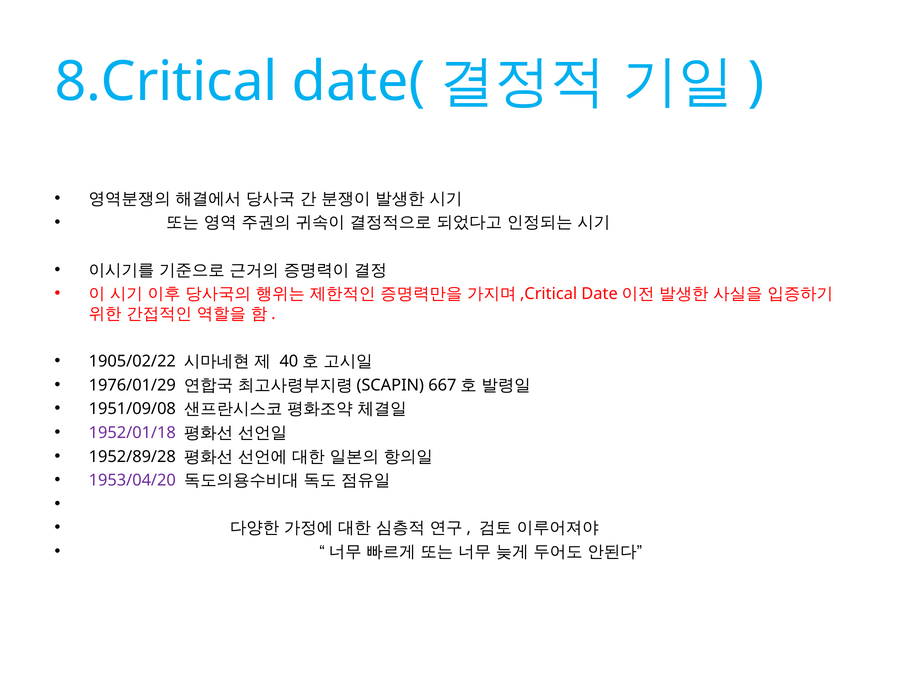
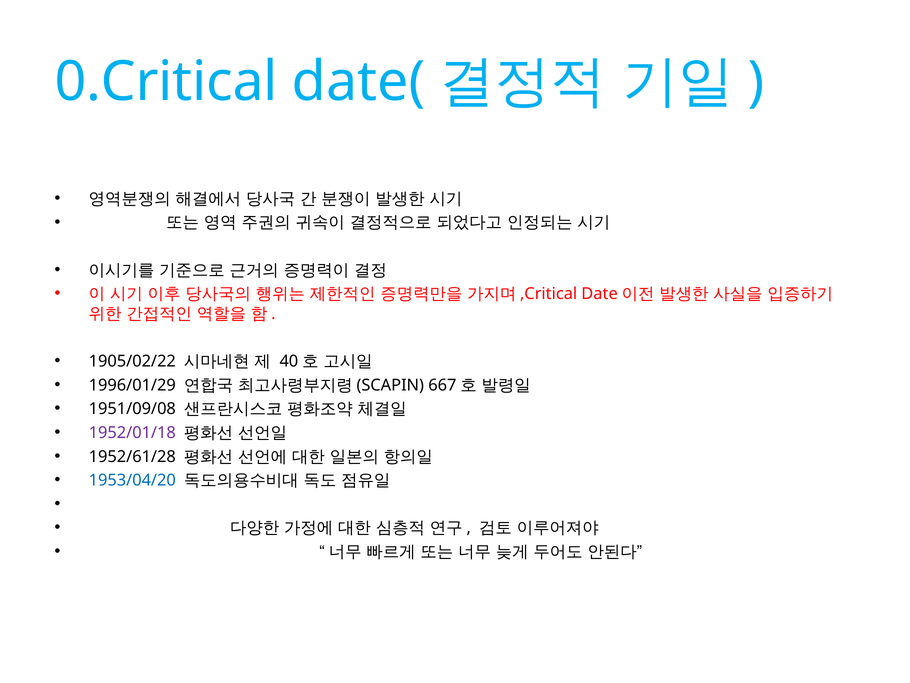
8.Critical: 8.Critical -> 0.Critical
1976/01/29: 1976/01/29 -> 1996/01/29
1952/89/28: 1952/89/28 -> 1952/61/28
1953/04/20 colour: purple -> blue
